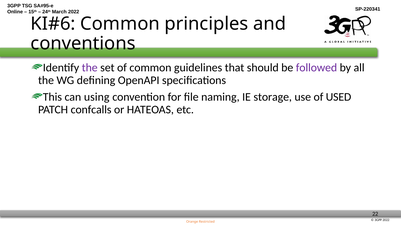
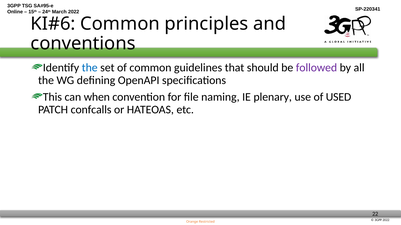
the at (90, 68) colour: purple -> blue
using: using -> when
storage: storage -> plenary
